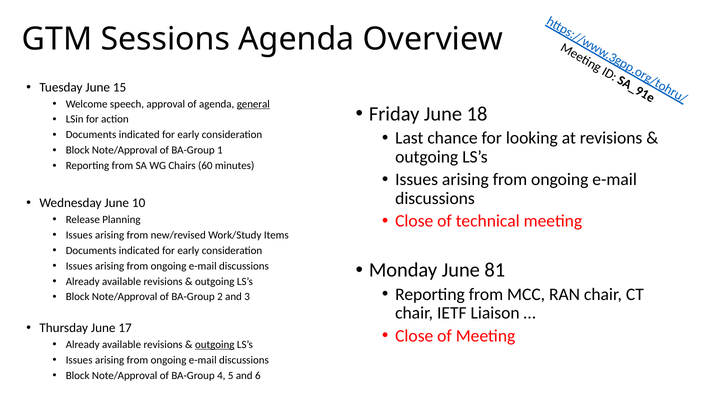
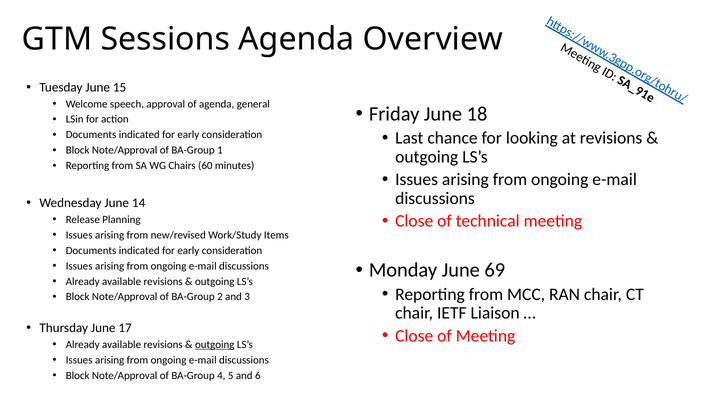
general underline: present -> none
10: 10 -> 14
81: 81 -> 69
